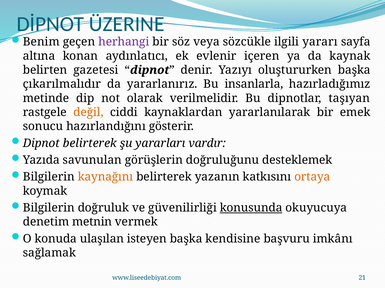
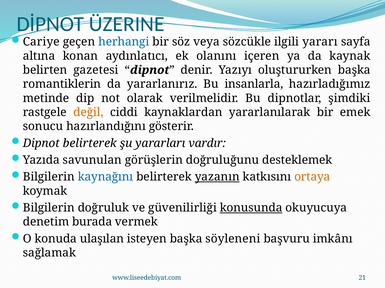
Benim: Benim -> Cariye
herhangi colour: purple -> blue
evlenir: evlenir -> olanını
çıkarılmalıdır: çıkarılmalıdır -> romantiklerin
taşıyan: taşıyan -> şimdiki
kaynağını colour: orange -> blue
yazanın underline: none -> present
metnin: metnin -> burada
kendisine: kendisine -> söyleneni
